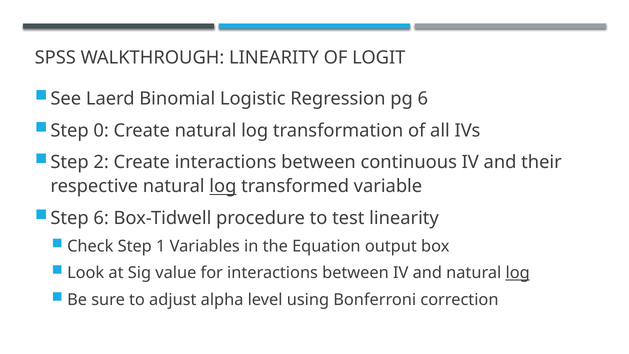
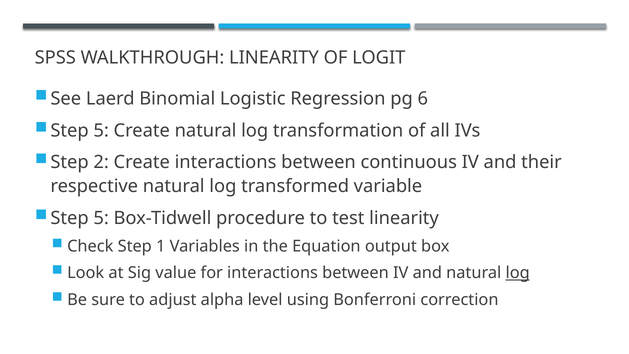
0 at (101, 130): 0 -> 5
log at (223, 186) underline: present -> none
6 at (101, 218): 6 -> 5
